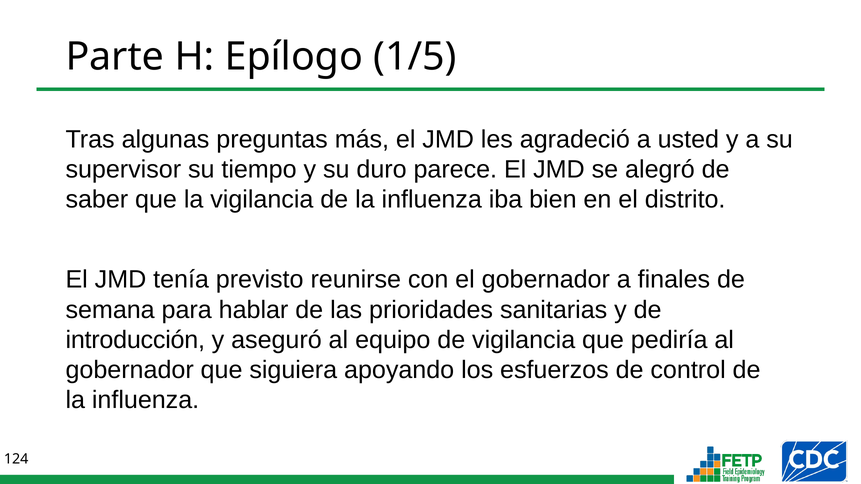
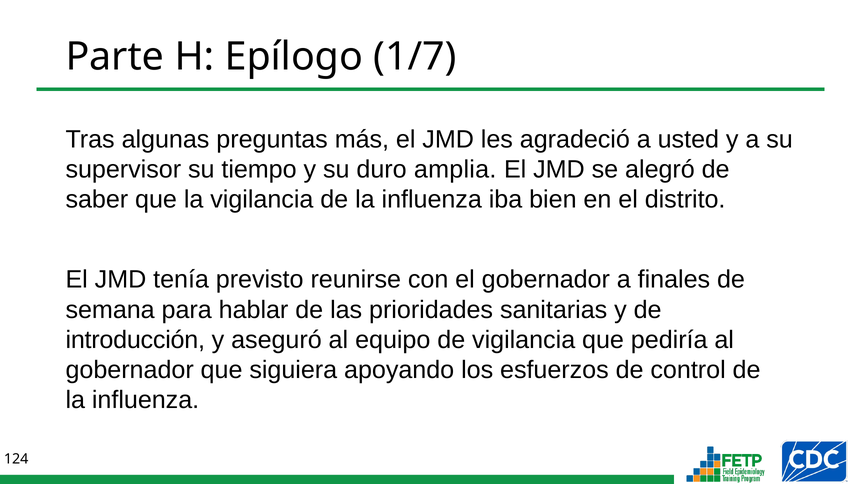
1/5: 1/5 -> 1/7
parece: parece -> amplia
